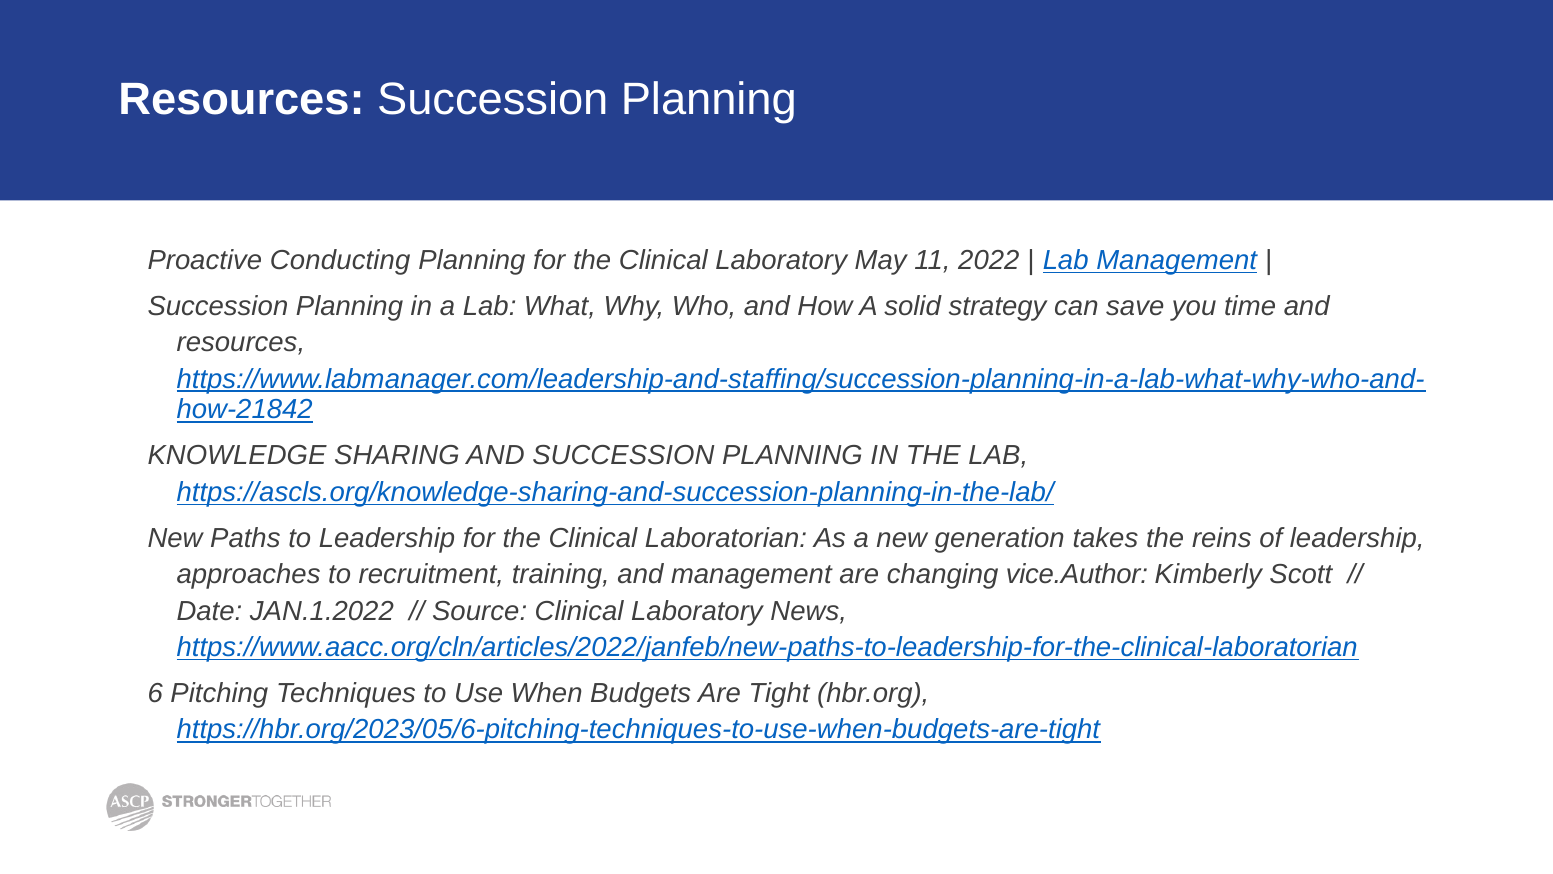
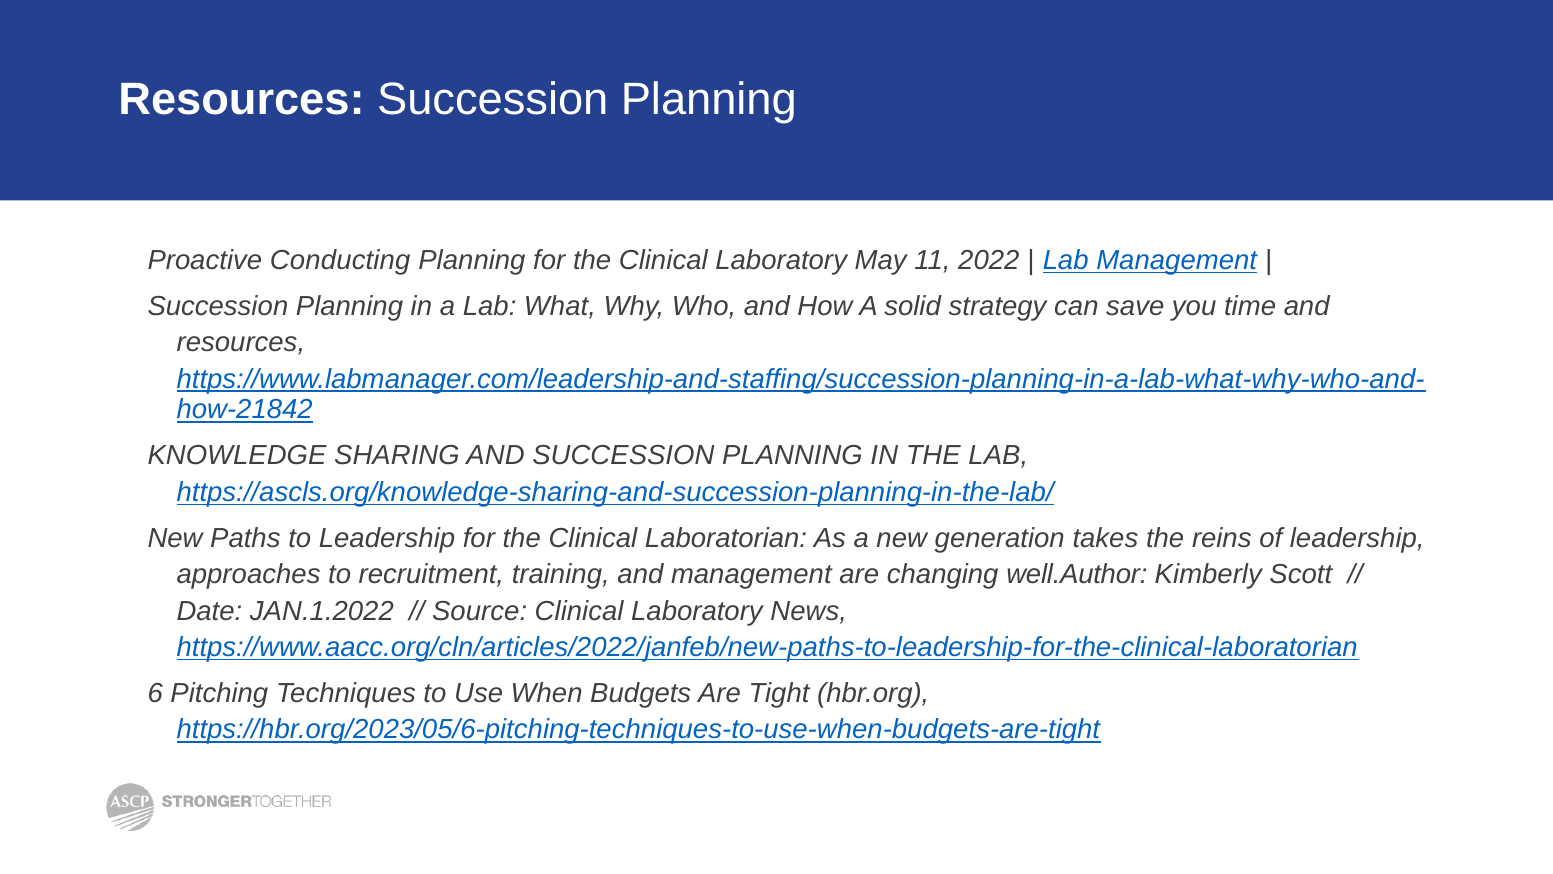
vice.Author: vice.Author -> well.Author
